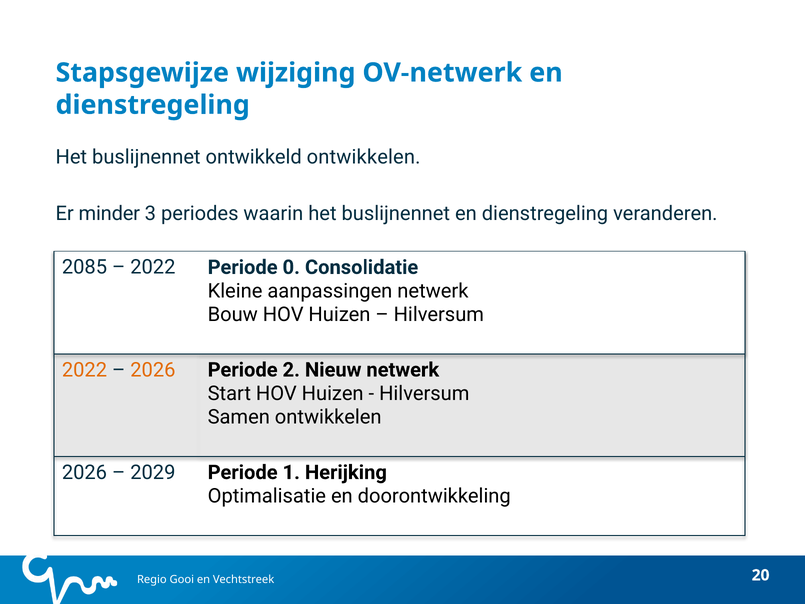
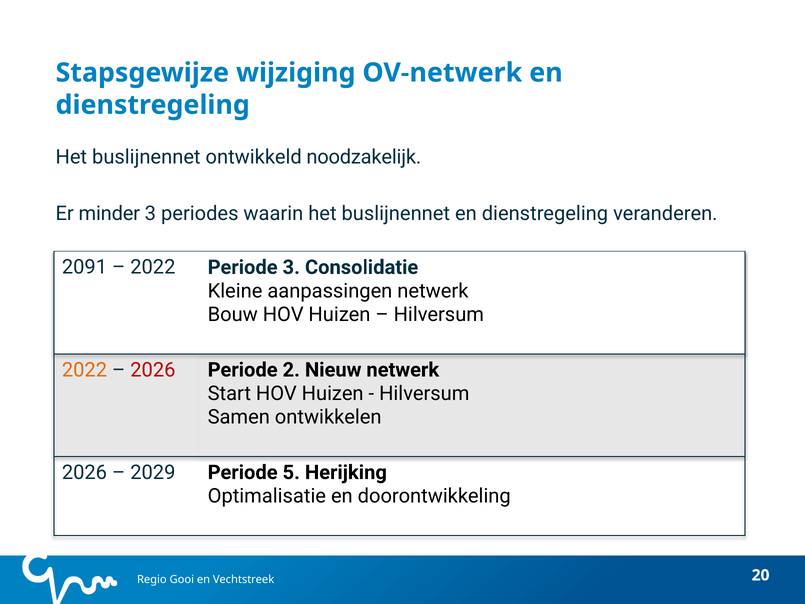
ontwikkeld ontwikkelen: ontwikkelen -> noodzakelijk
2085: 2085 -> 2091
Periode 0: 0 -> 3
2026 at (153, 370) colour: orange -> red
1: 1 -> 5
